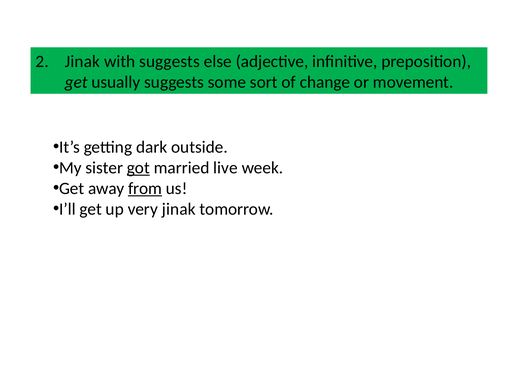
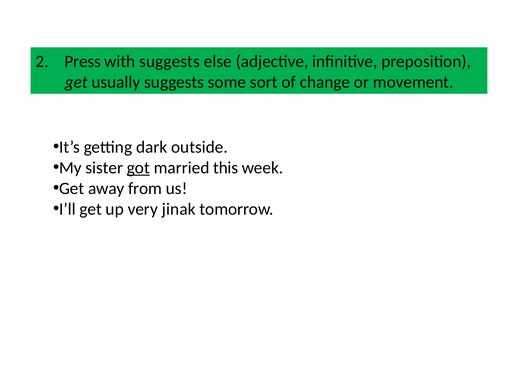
Jinak at (82, 61): Jinak -> Press
live: live -> this
from underline: present -> none
